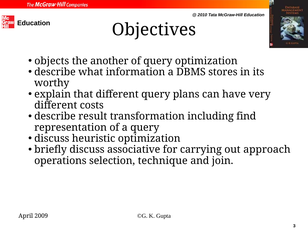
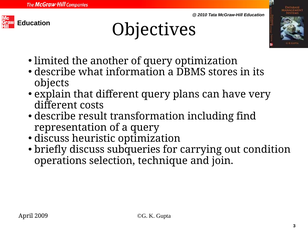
objects: objects -> limited
worthy: worthy -> objects
associative: associative -> subqueries
approach: approach -> condition
